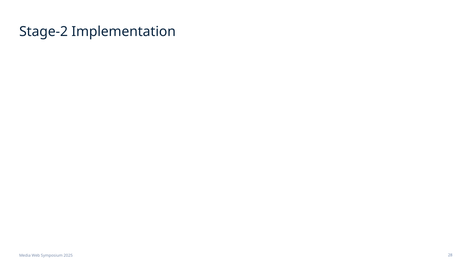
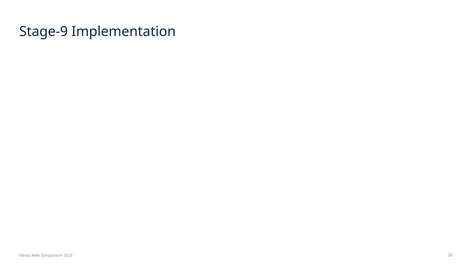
Stage-2: Stage-2 -> Stage-9
